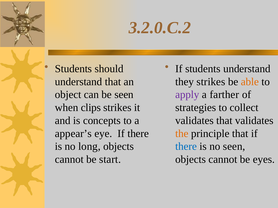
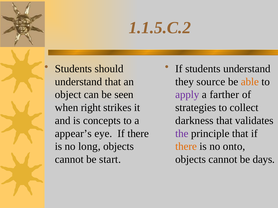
3.2.0.C.2: 3.2.0.C.2 -> 1.1.5.C.2
they strikes: strikes -> source
clips: clips -> right
validates at (194, 121): validates -> darkness
the colour: orange -> purple
there at (186, 147) colour: blue -> orange
no seen: seen -> onto
eyes: eyes -> days
